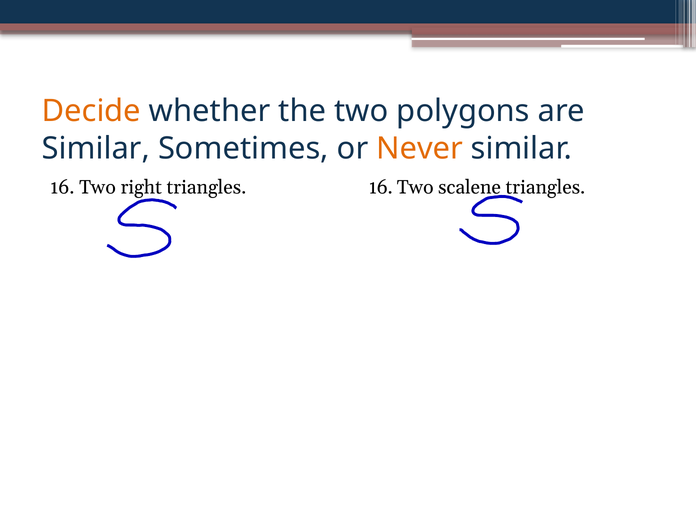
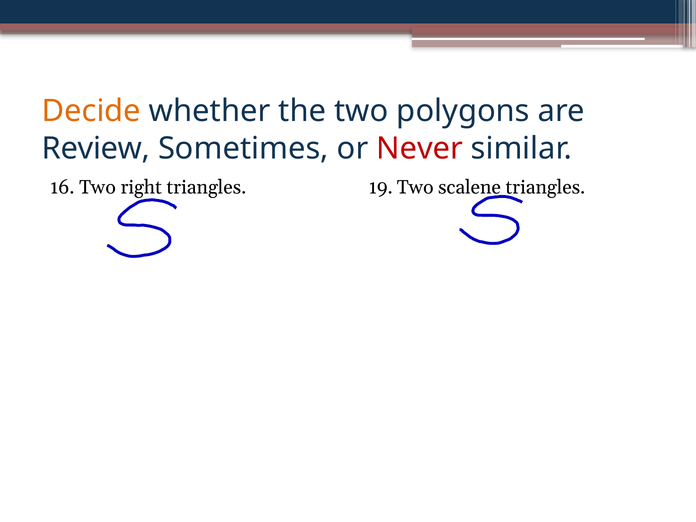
Similar at (96, 148): Similar -> Review
Never colour: orange -> red
triangles 16: 16 -> 19
